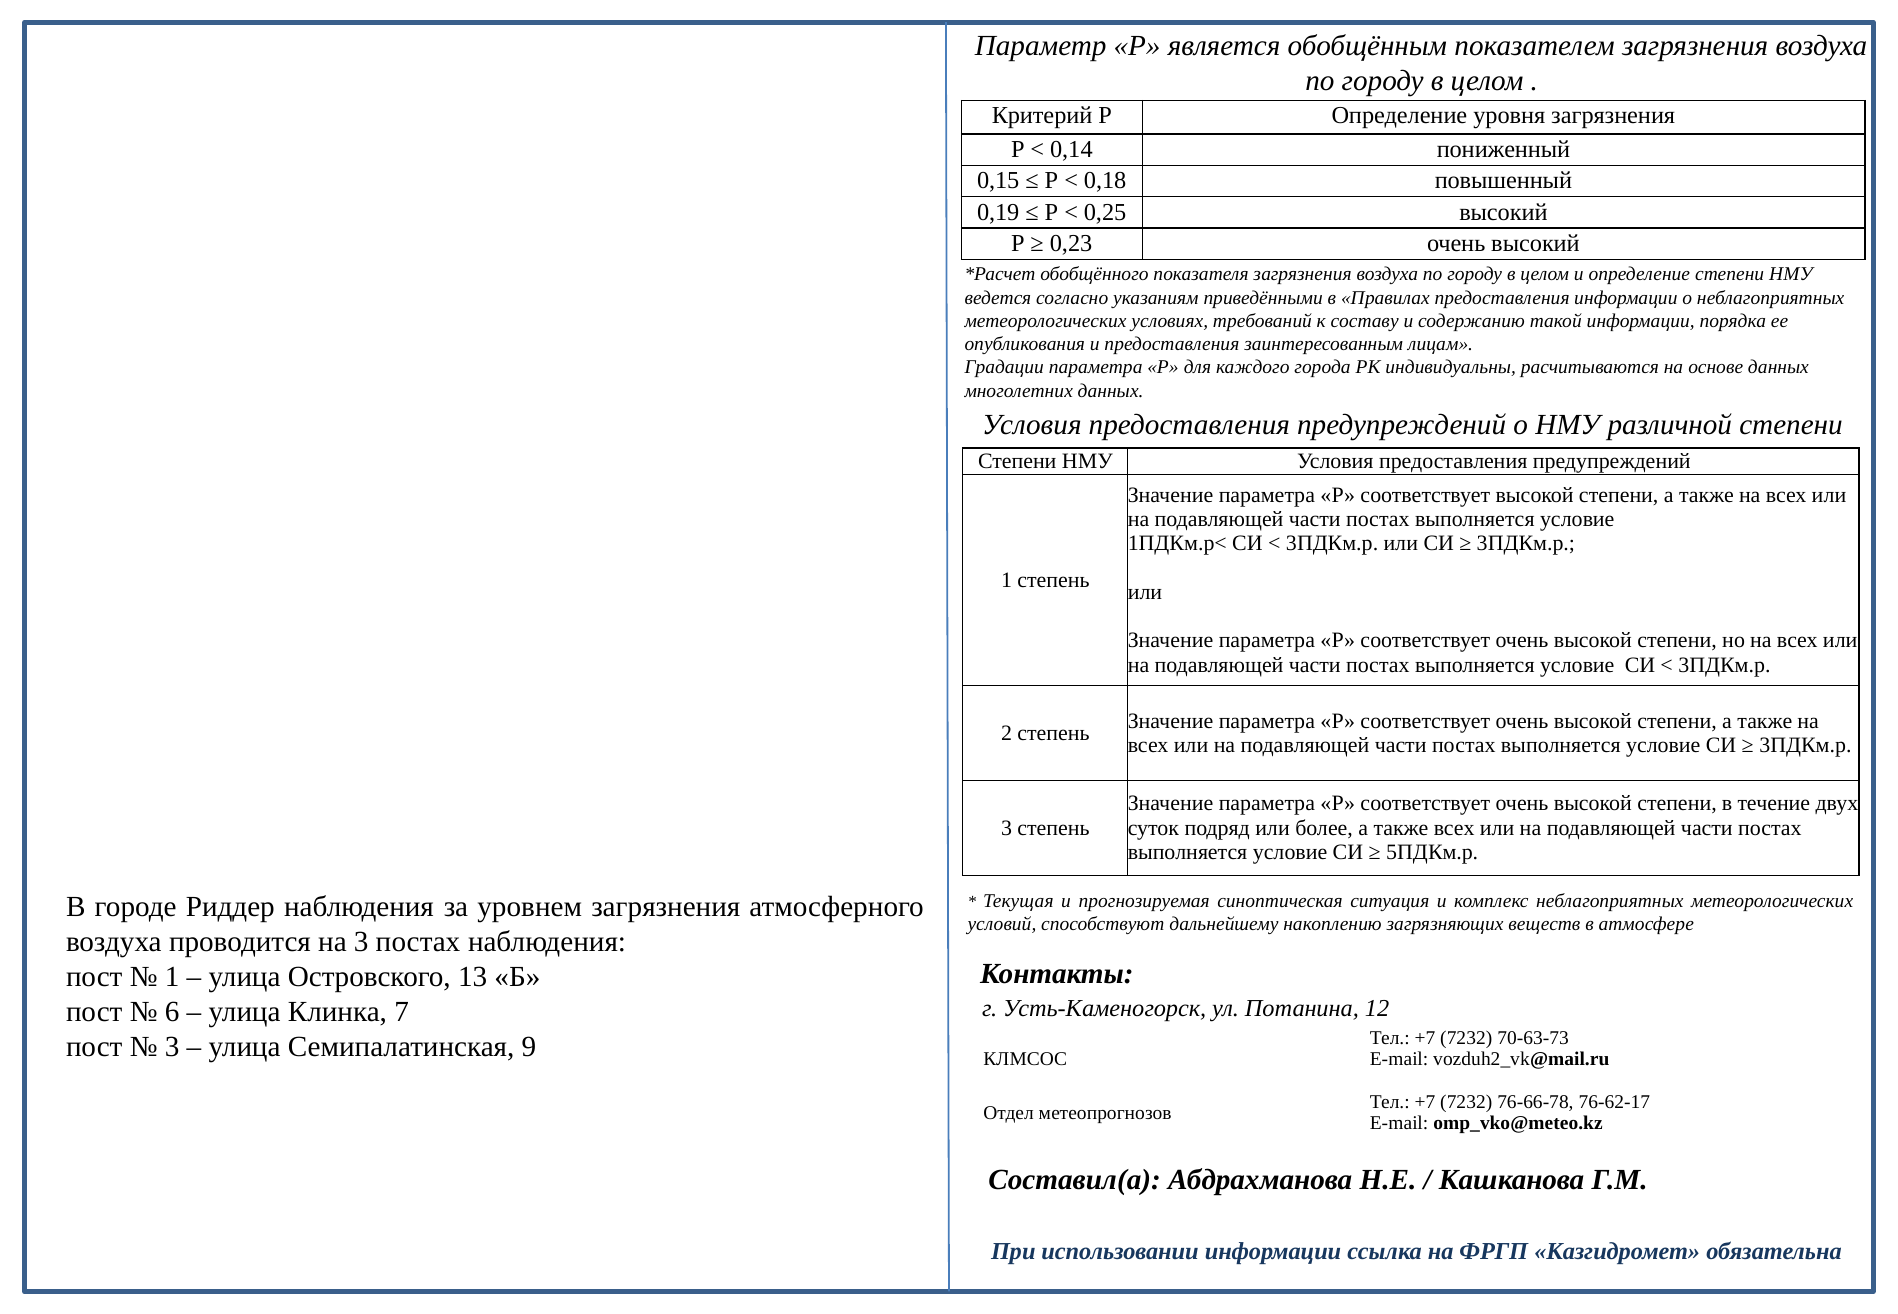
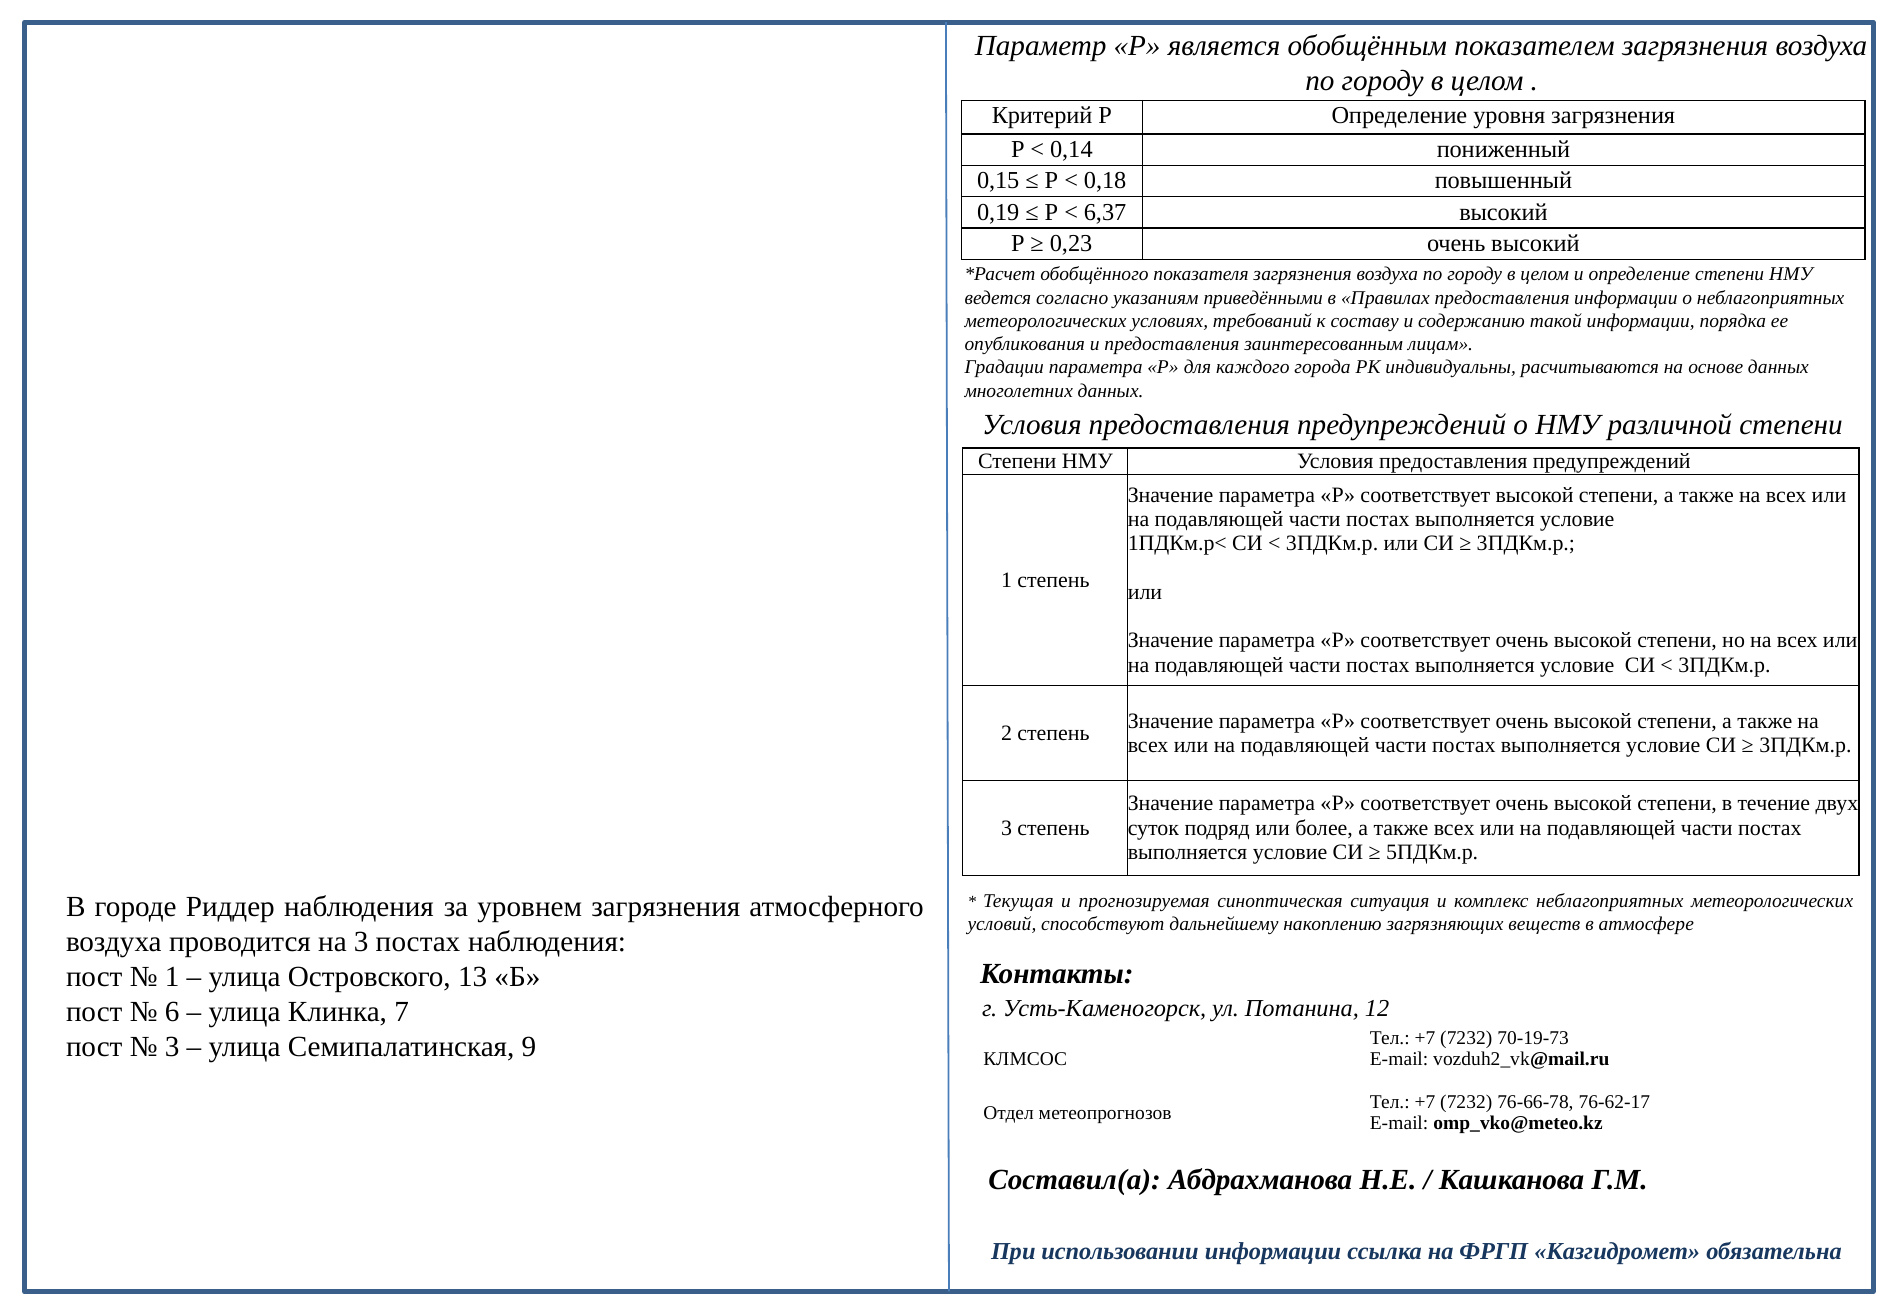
0,25: 0,25 -> 6,37
70-63-73: 70-63-73 -> 70-19-73
